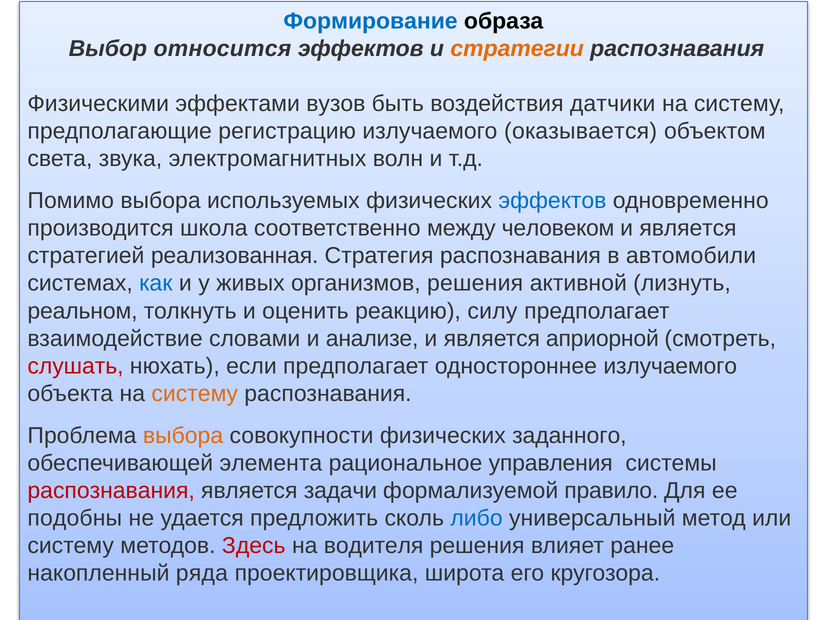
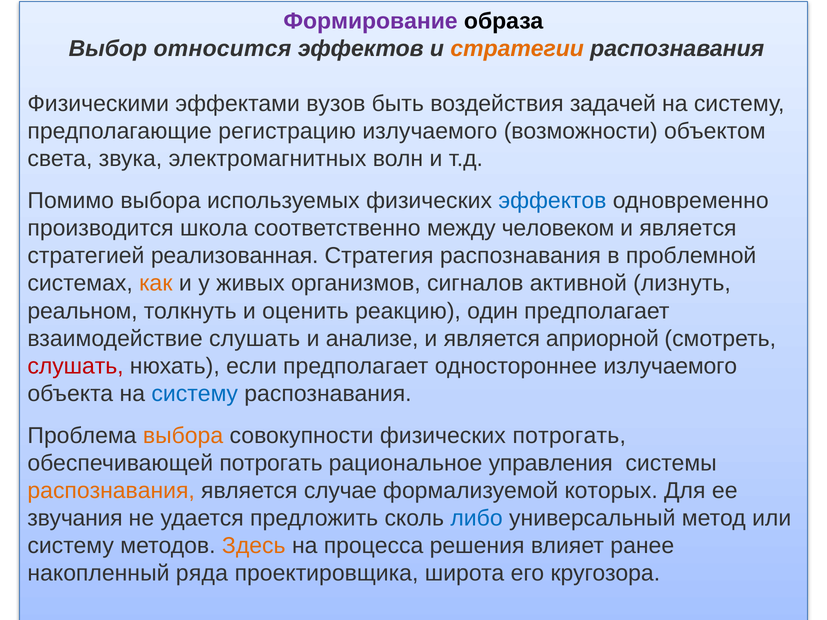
Формирование colour: blue -> purple
датчики: датчики -> задачей
оказывается: оказывается -> возможности
автомобили: автомобили -> проблемной
как colour: blue -> orange
организмов решения: решения -> сигналов
силу: силу -> один
взаимодействие словами: словами -> слушать
систему at (195, 394) colour: orange -> blue
физических заданного: заданного -> потрогать
обеспечивающей элемента: элемента -> потрогать
распознавания at (111, 491) colour: red -> orange
задачи: задачи -> случае
правило: правило -> которых
подобны: подобны -> звучания
Здесь colour: red -> orange
водителя: водителя -> процесса
